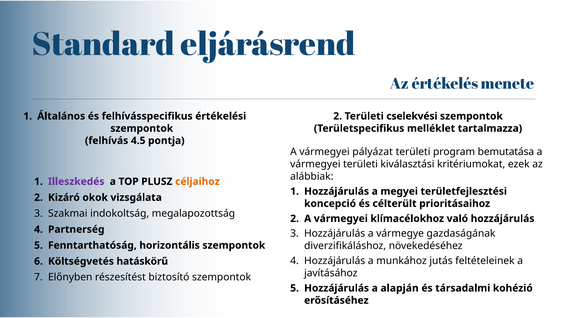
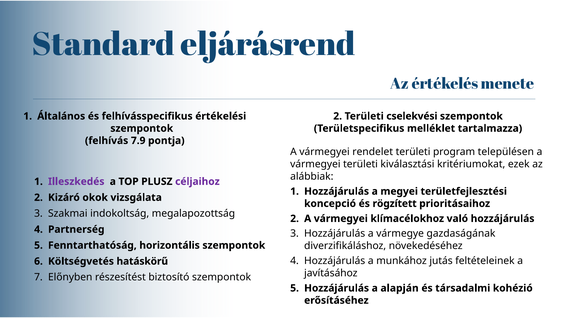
4.5: 4.5 -> 7.9
pályázat: pályázat -> rendelet
bemutatása: bemutatása -> településen
céljaihoz colour: orange -> purple
célterült: célterült -> rögzített
